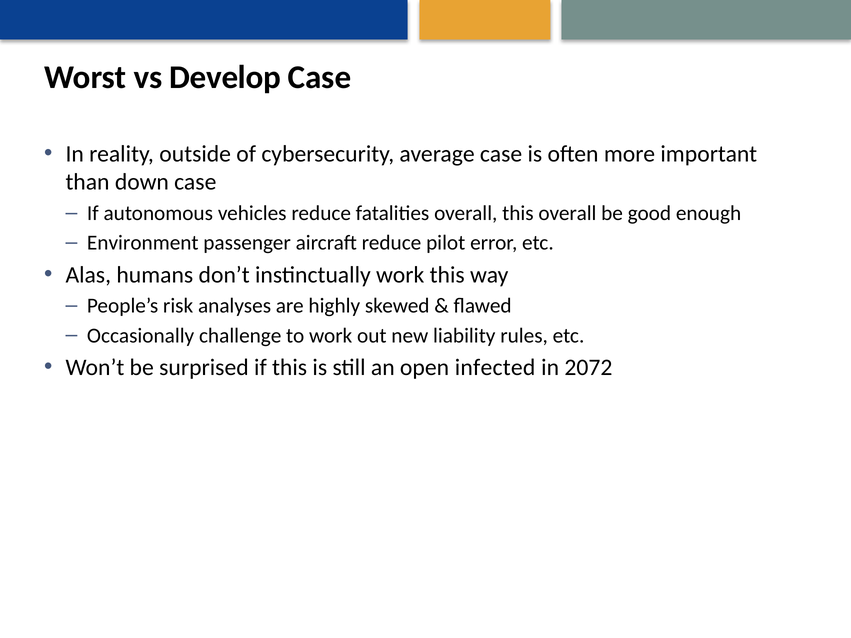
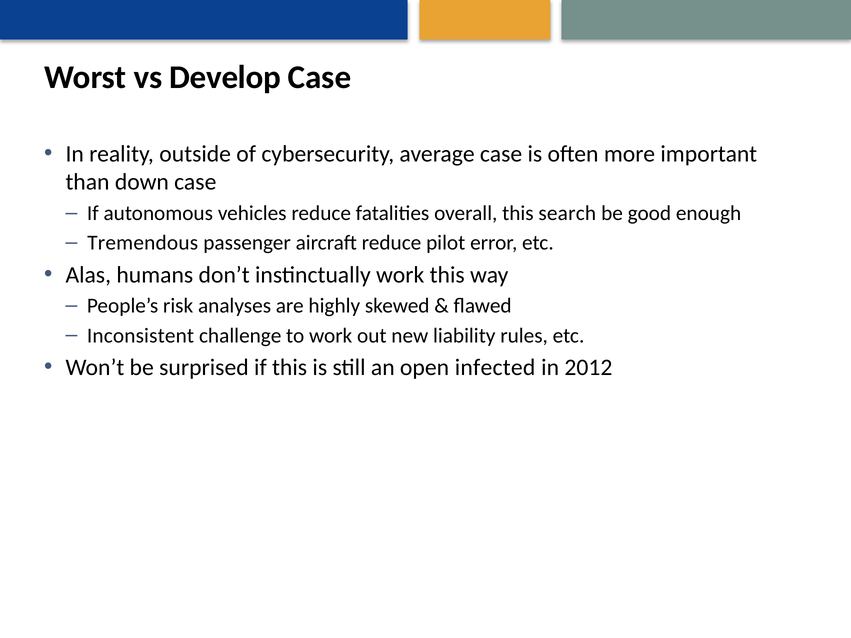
this overall: overall -> search
Environment: Environment -> Tremendous
Occasionally: Occasionally -> Inconsistent
2072: 2072 -> 2012
